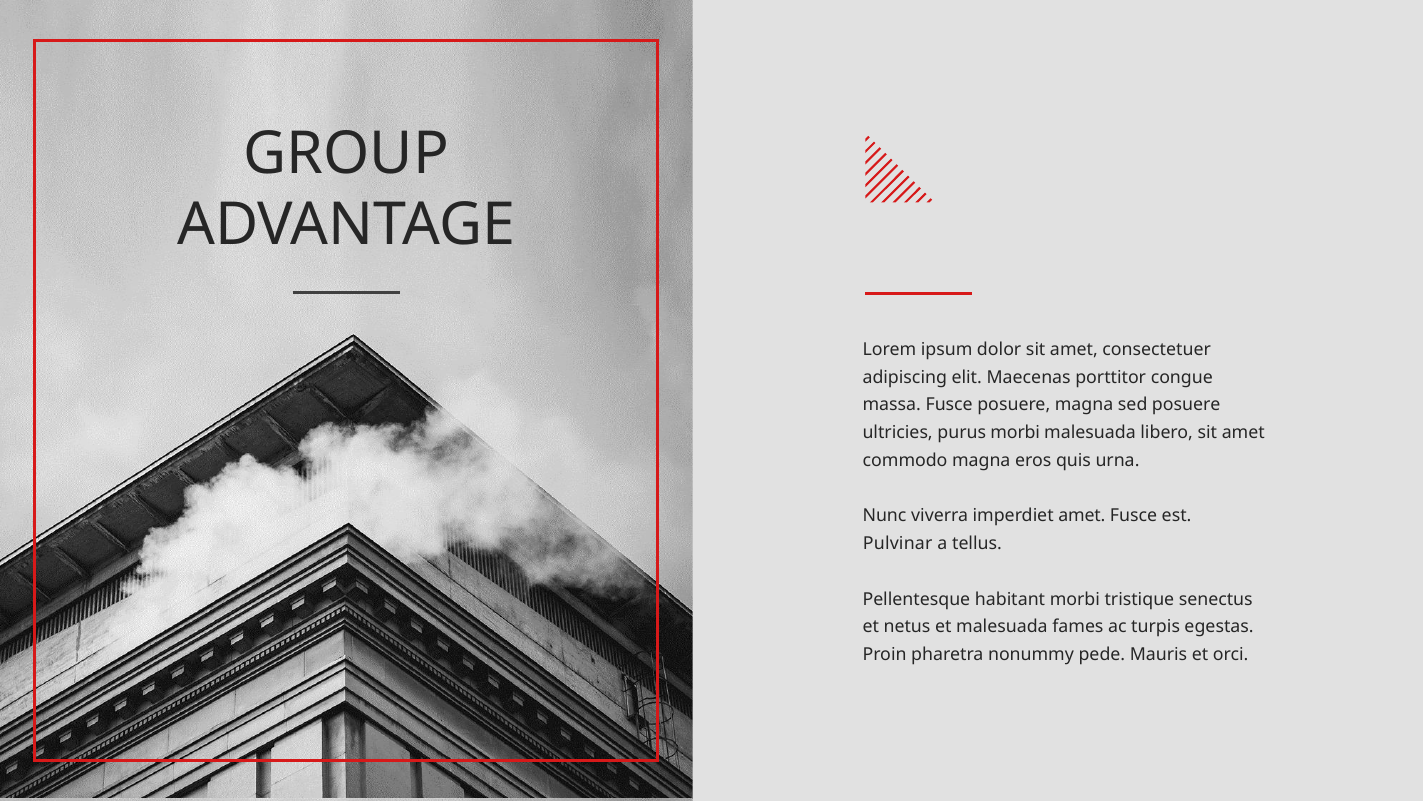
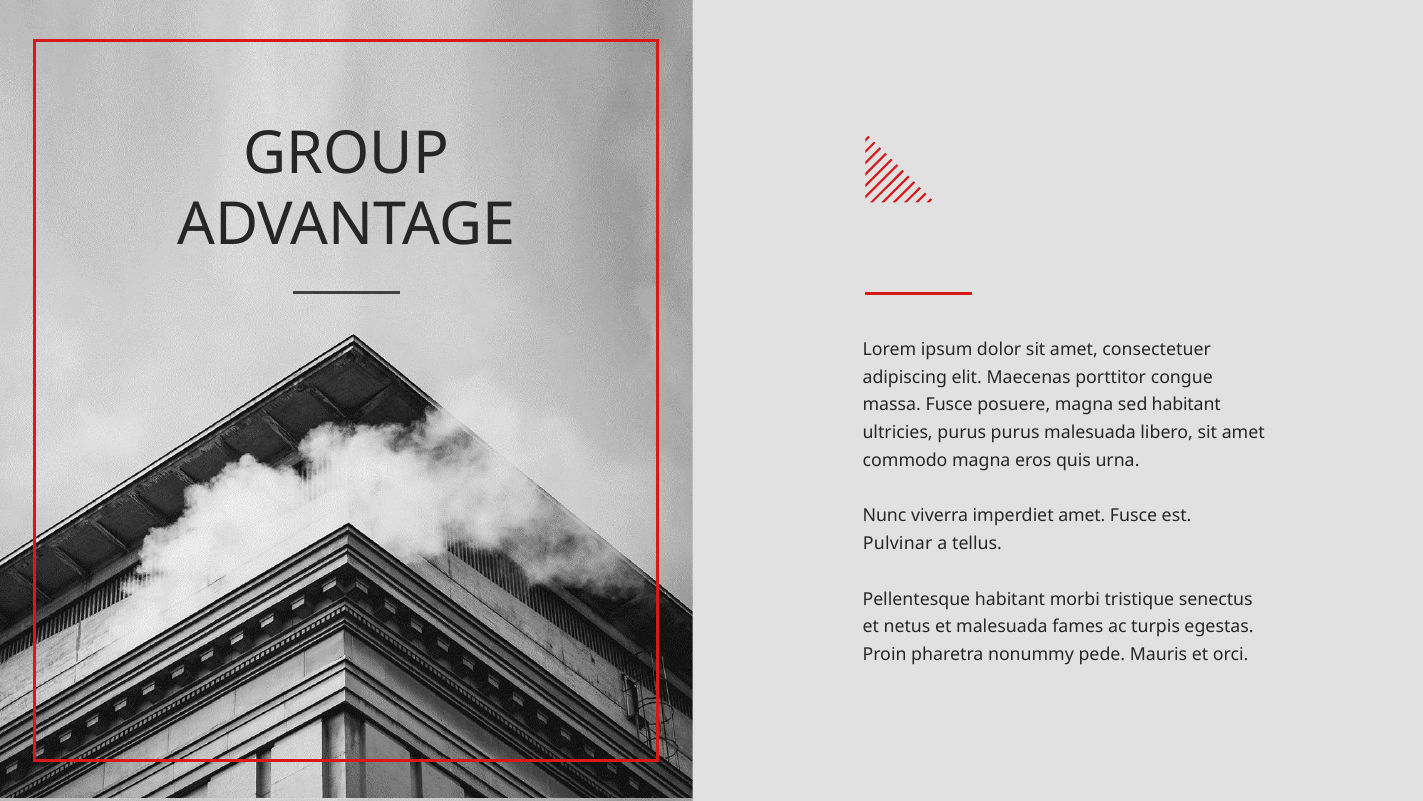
sed posuere: posuere -> habitant
purus morbi: morbi -> purus
